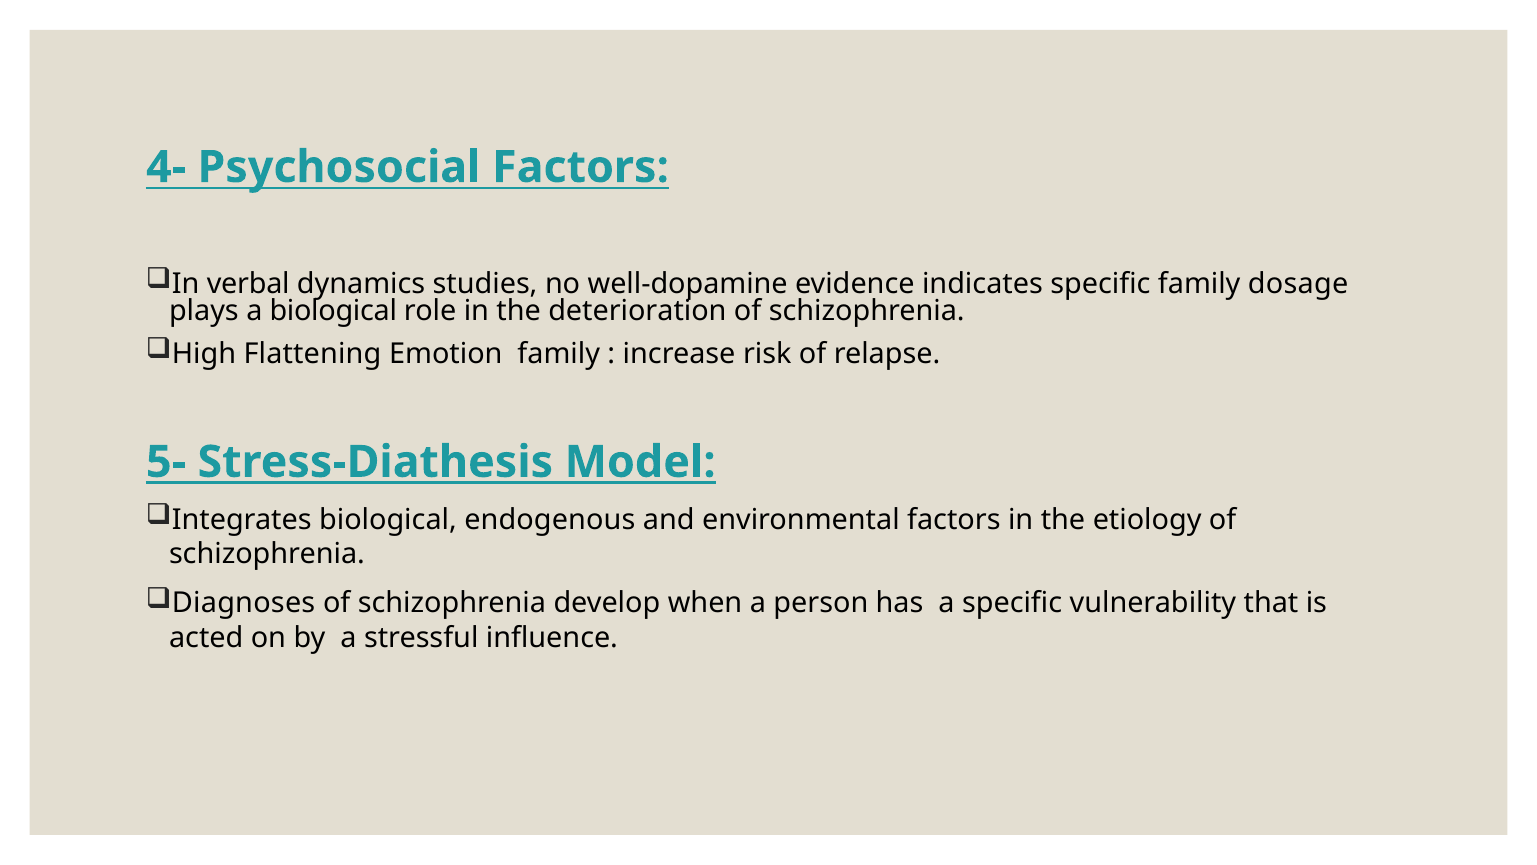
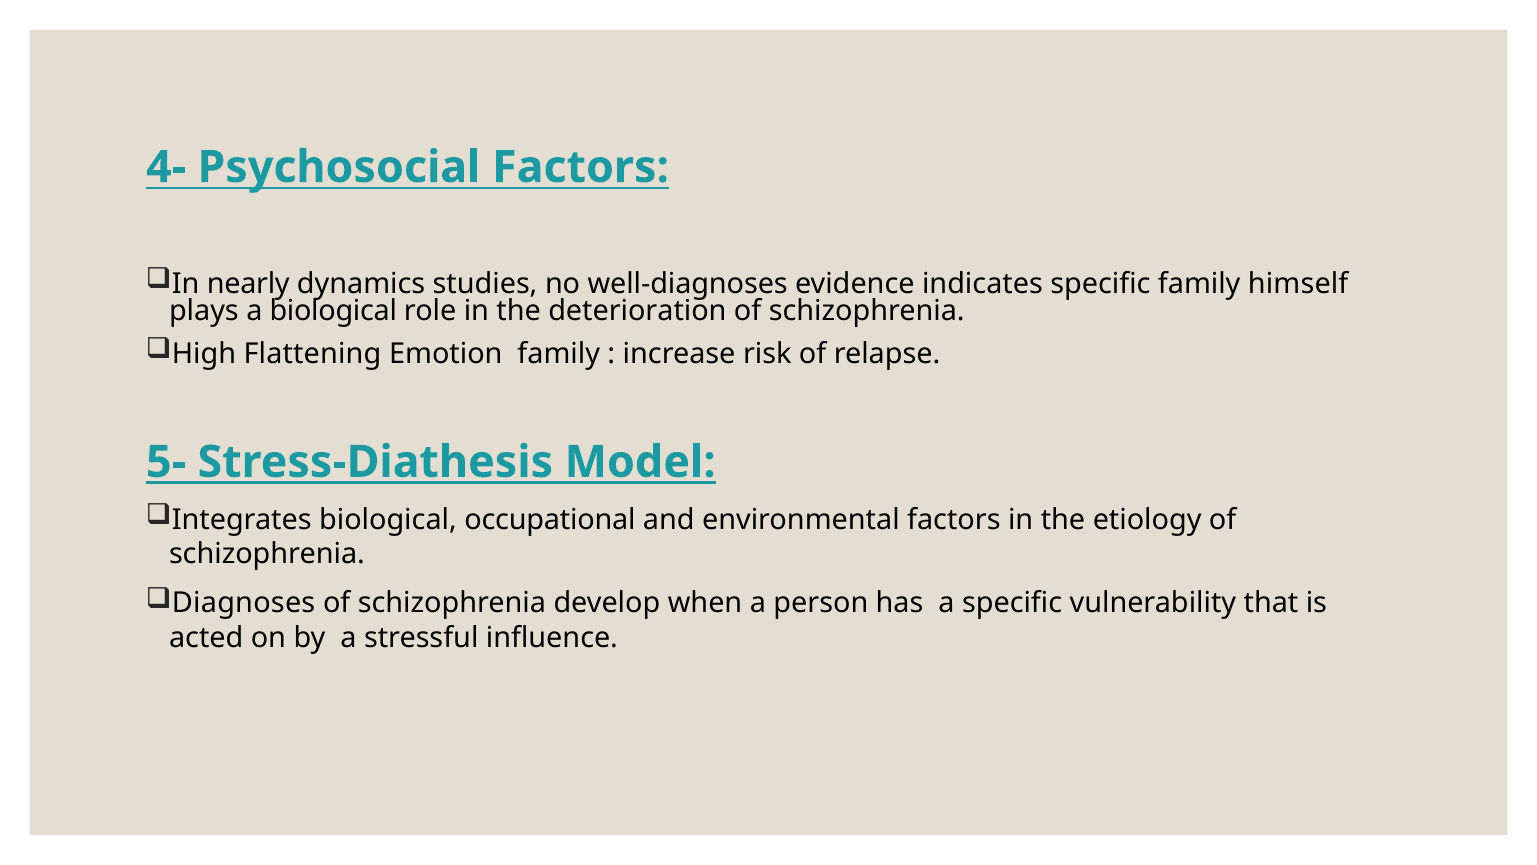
verbal: verbal -> nearly
well-dopamine: well-dopamine -> well-diagnoses
dosage: dosage -> himself
endogenous: endogenous -> occupational
